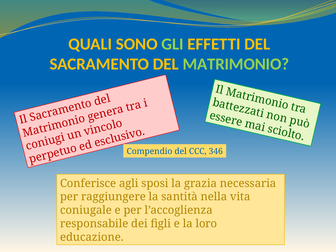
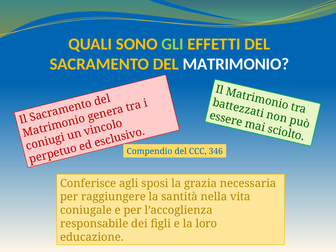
MATRIMONIO colour: light green -> white
